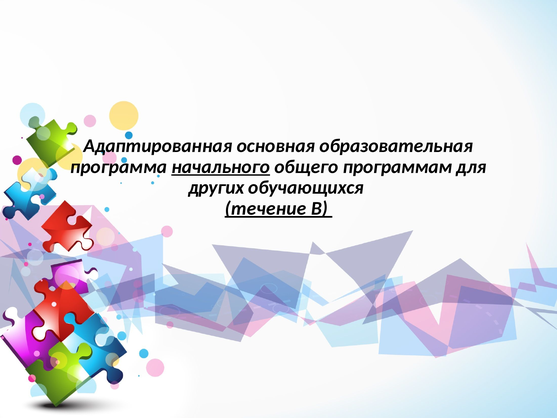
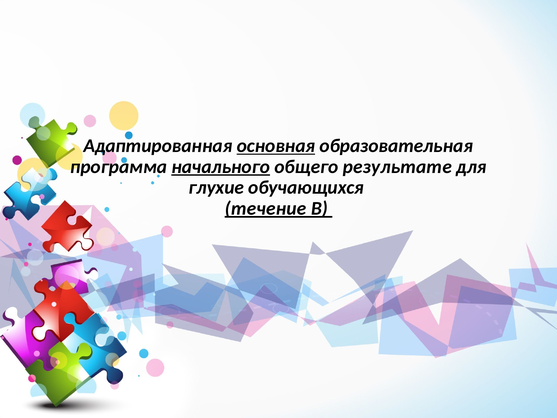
основная underline: none -> present
программам: программам -> результате
других: других -> глухие
